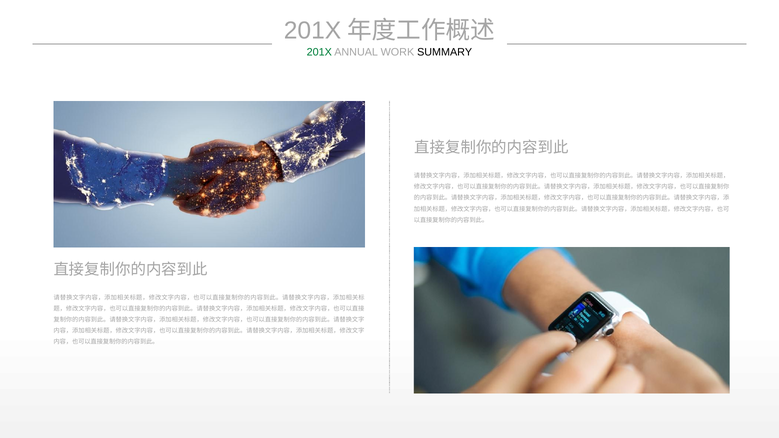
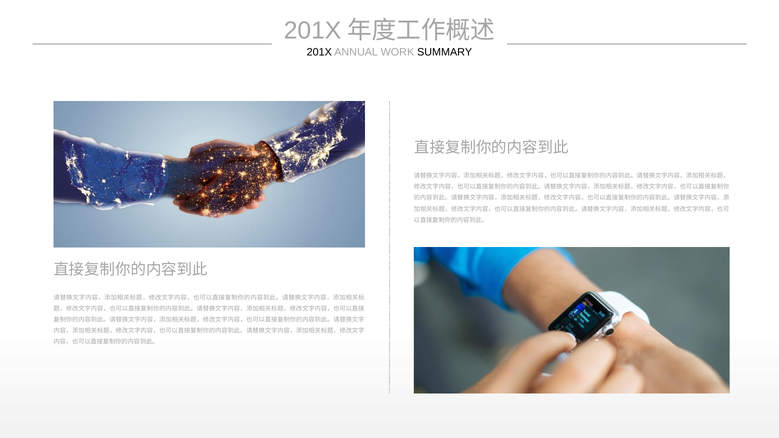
201X at (319, 52) colour: green -> black
